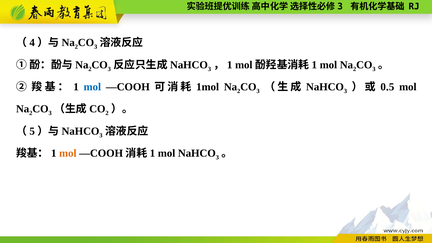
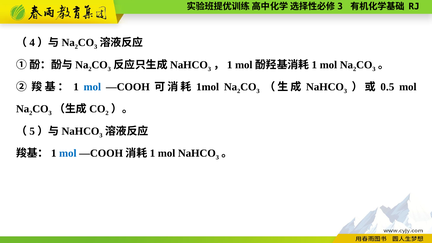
mol at (68, 153) colour: orange -> blue
